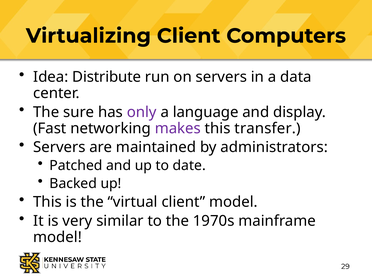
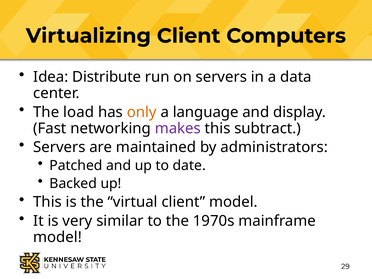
sure: sure -> load
only colour: purple -> orange
transfer: transfer -> subtract
